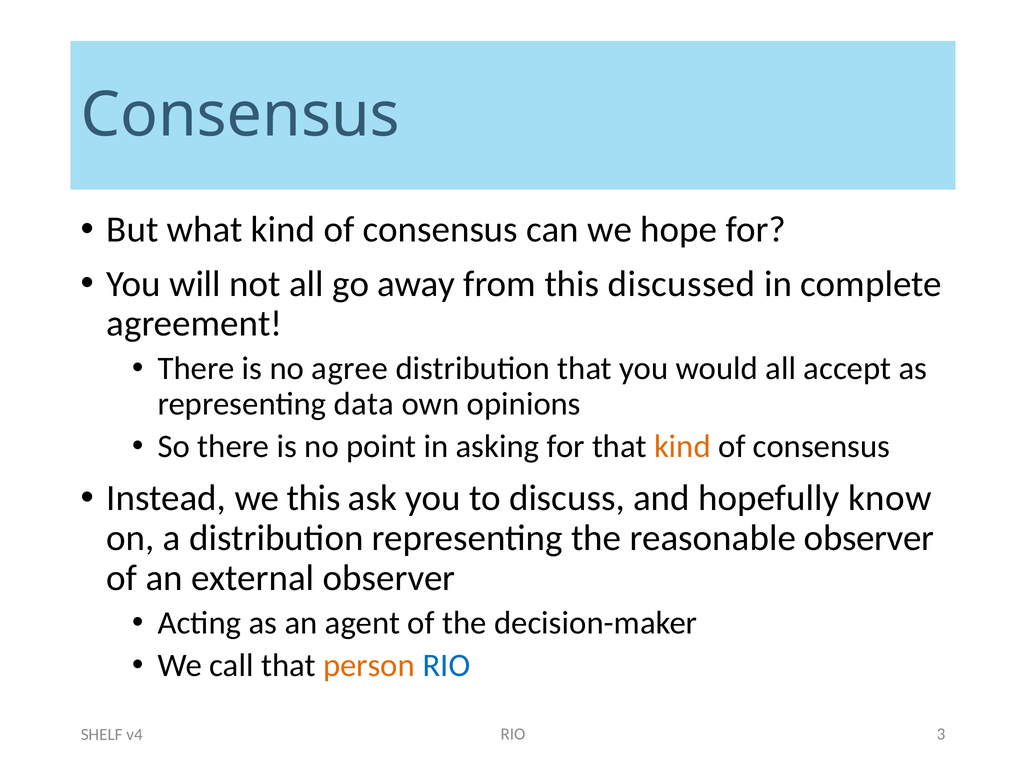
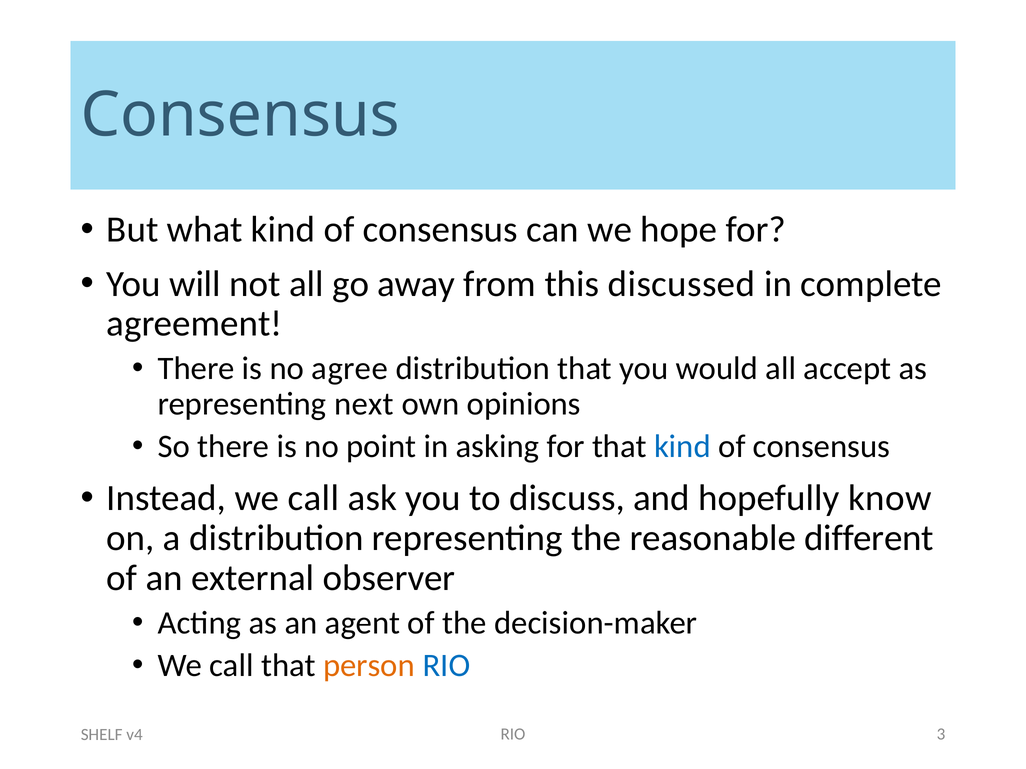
data: data -> next
kind at (682, 447) colour: orange -> blue
Instead we this: this -> call
reasonable observer: observer -> different
